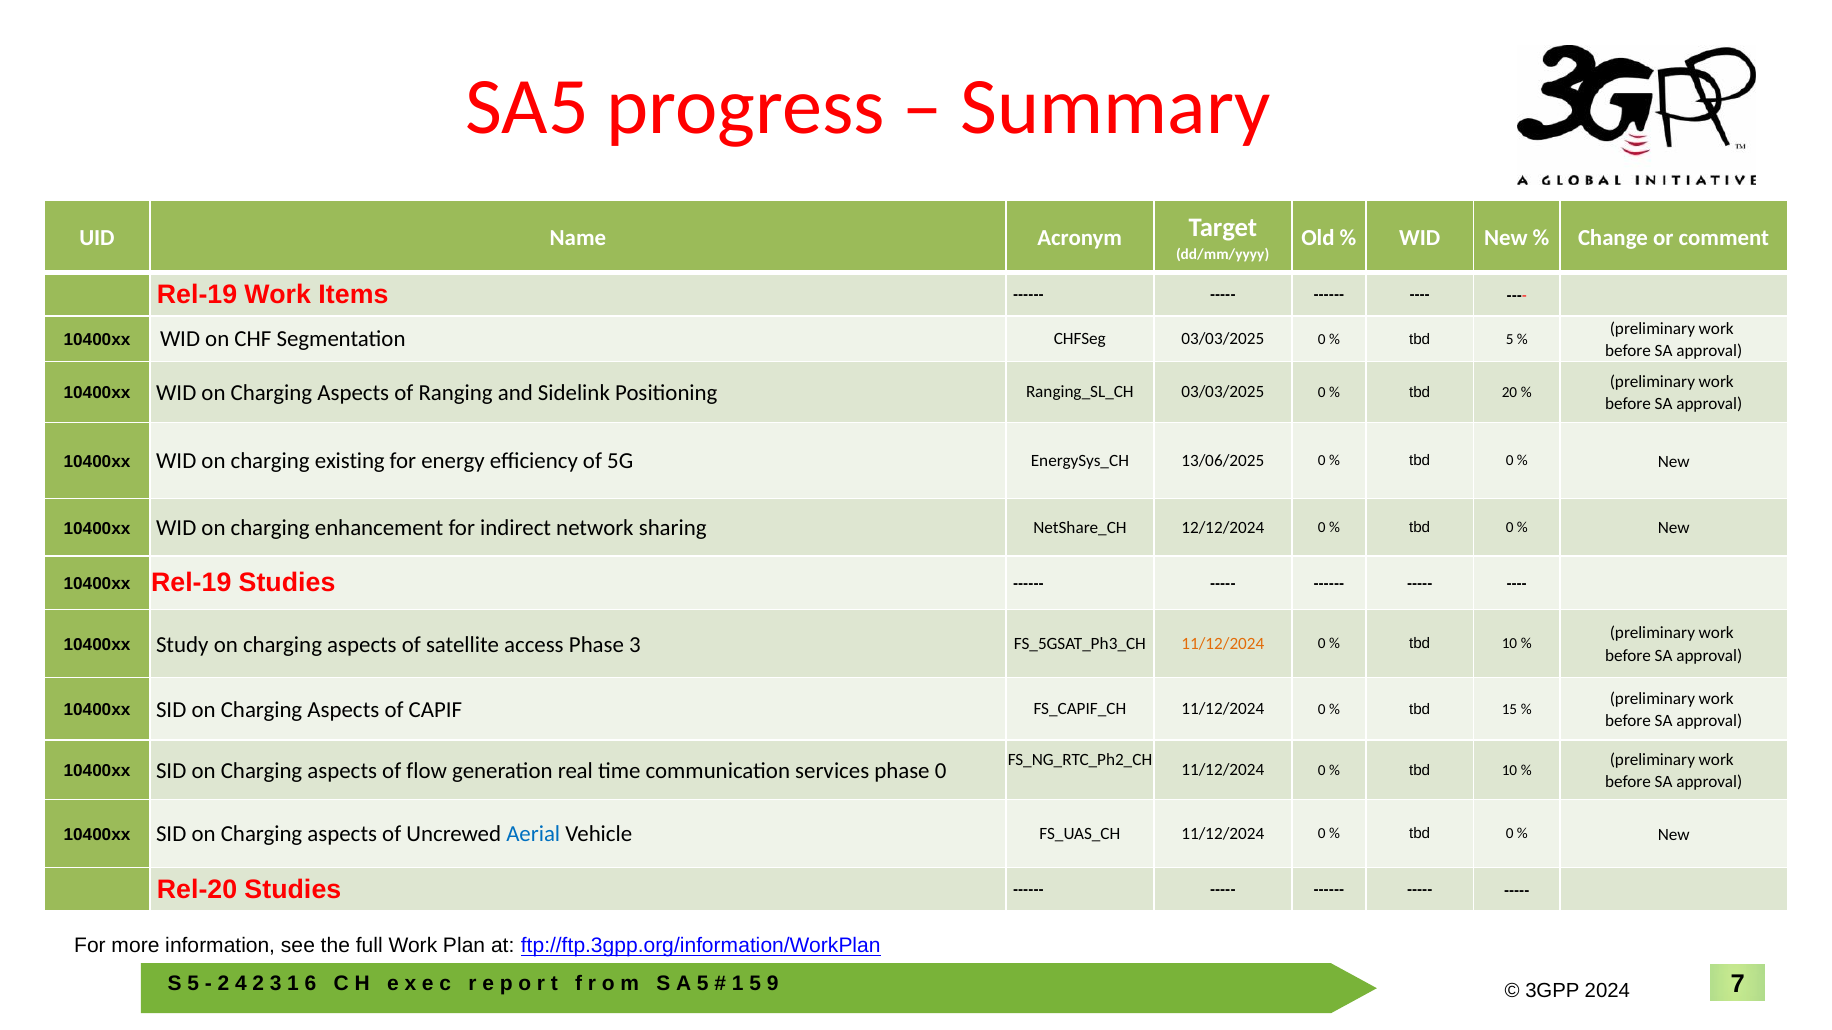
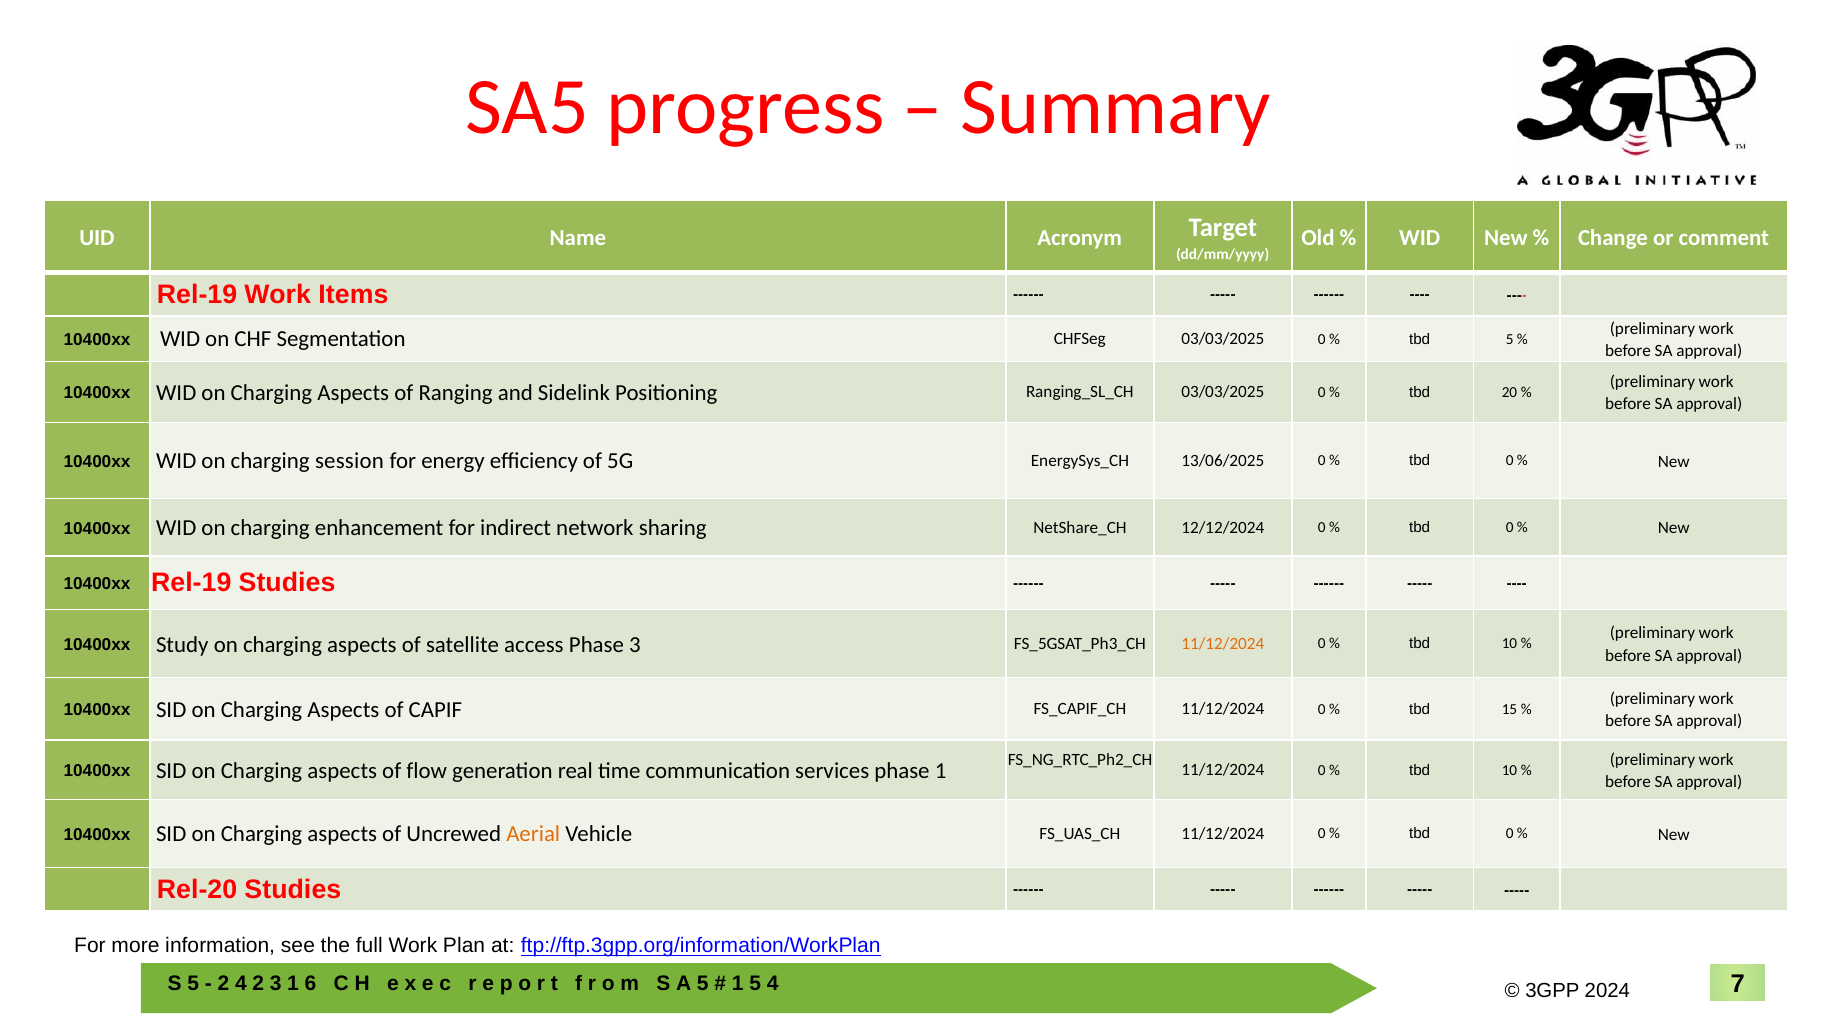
existing: existing -> session
phase 0: 0 -> 1
Aerial colour: blue -> orange
5 9: 9 -> 4
